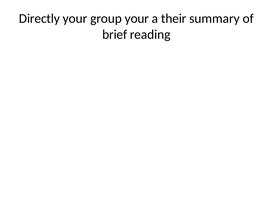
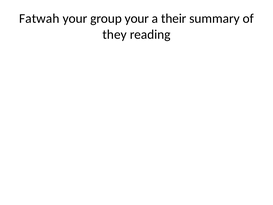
Directly: Directly -> Fatwah
brief: brief -> they
